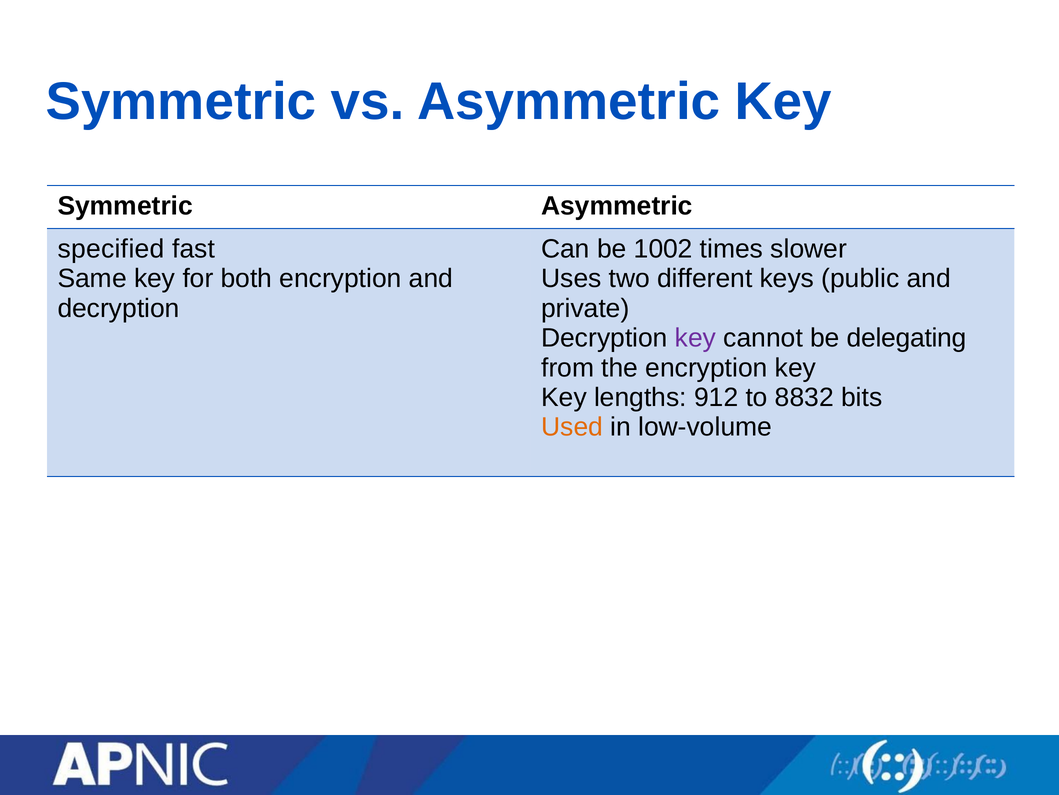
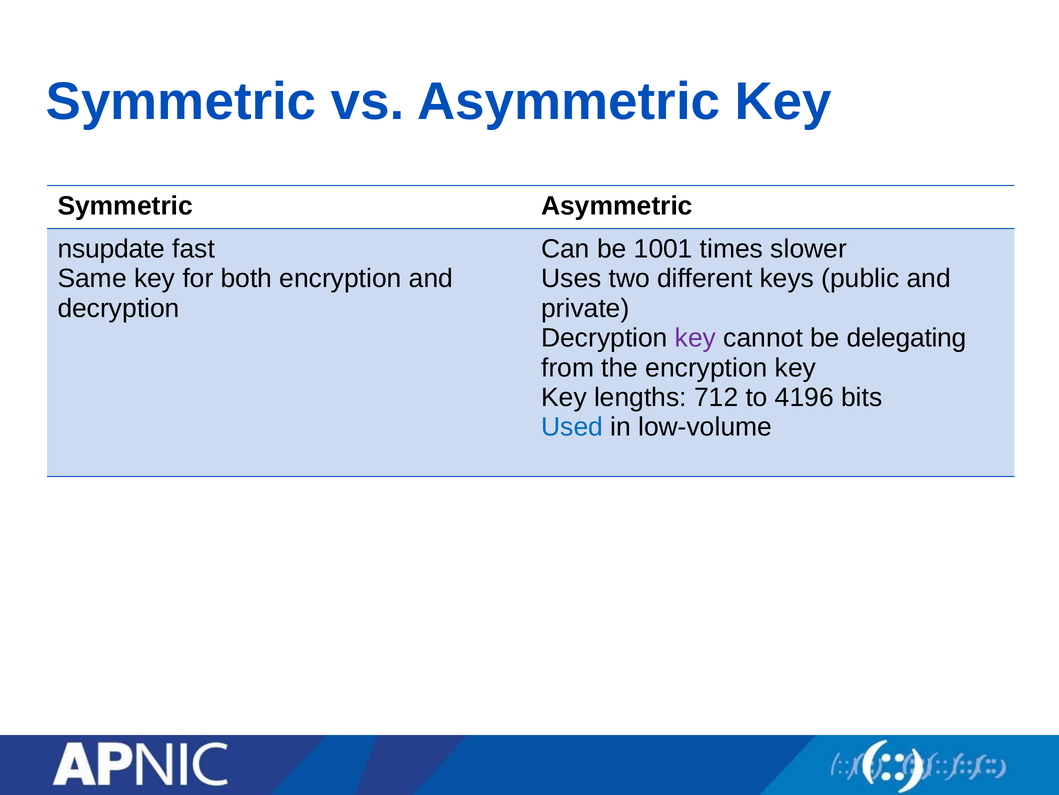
specified: specified -> nsupdate
1002: 1002 -> 1001
912: 912 -> 712
8832: 8832 -> 4196
Used colour: orange -> blue
